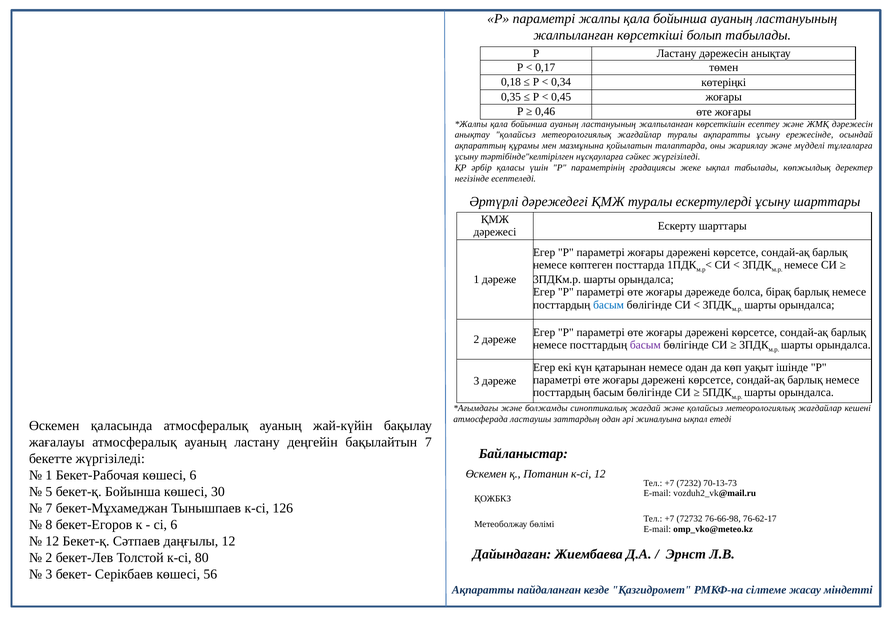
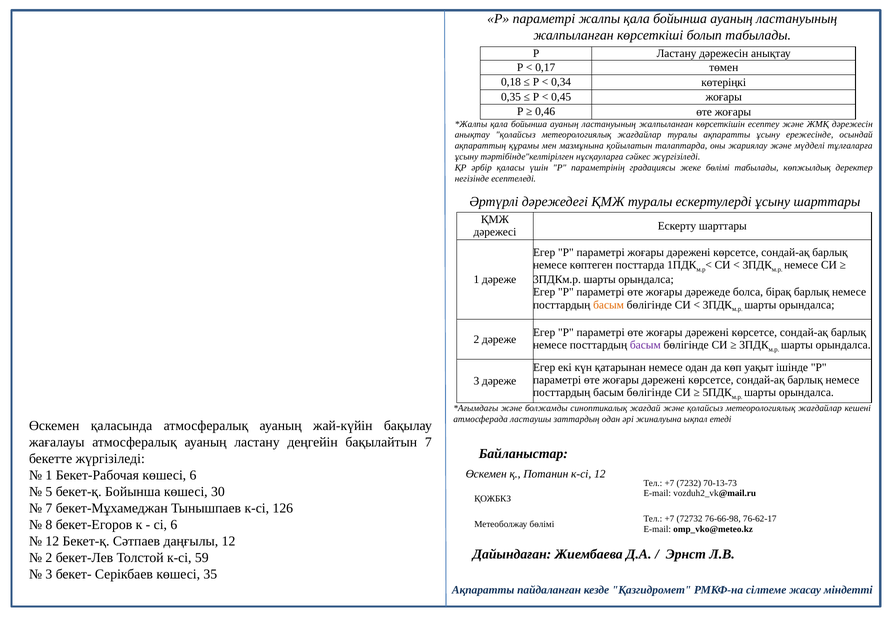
жеке ықпал: ықпал -> бөлімі
басым at (609, 305) colour: blue -> orange
80: 80 -> 59
56: 56 -> 35
